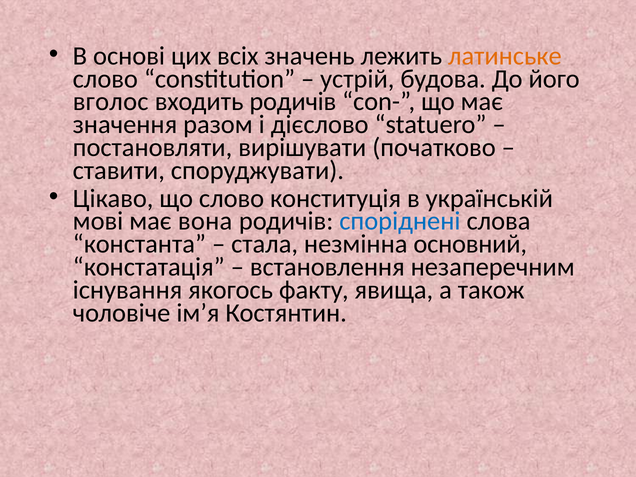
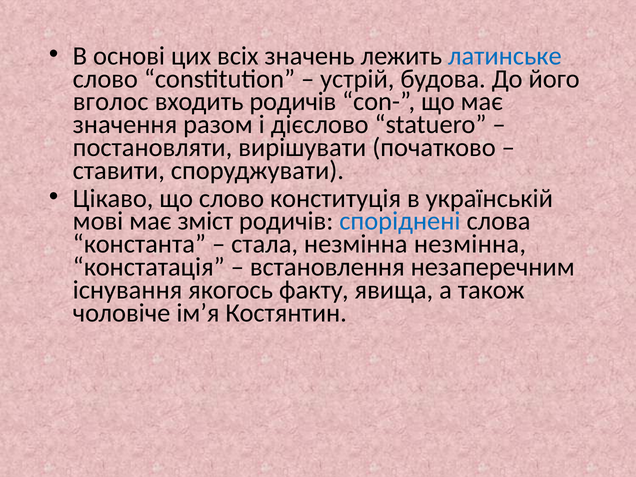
латинське colour: orange -> blue
вона: вона -> зміст
незмінна основний: основний -> незмінна
